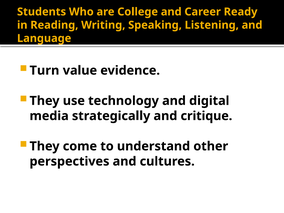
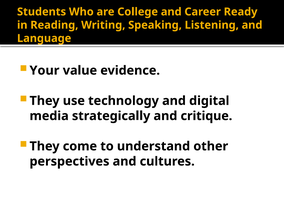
Turn: Turn -> Your
